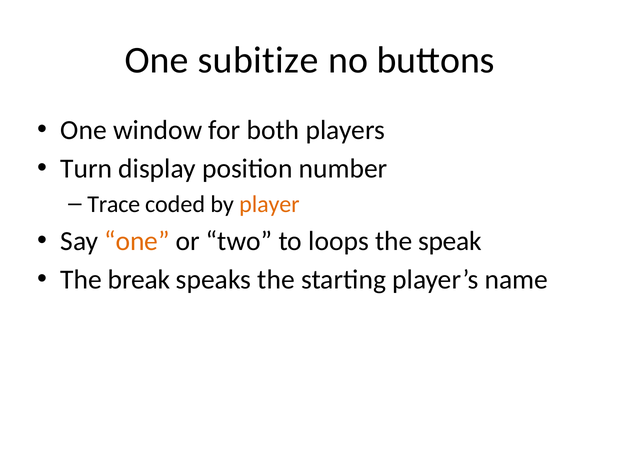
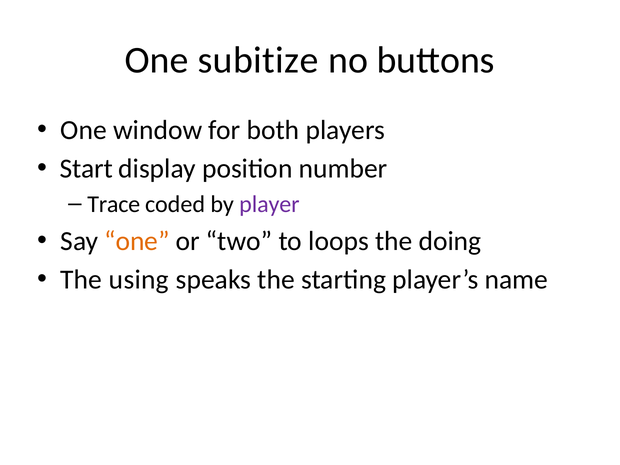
Turn: Turn -> Start
player colour: orange -> purple
speak: speak -> doing
break: break -> using
